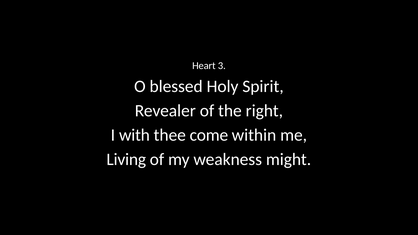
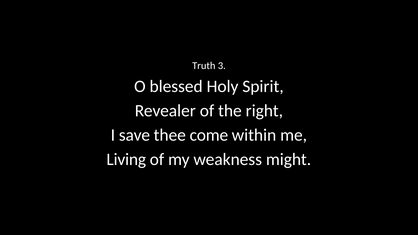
Heart: Heart -> Truth
with: with -> save
